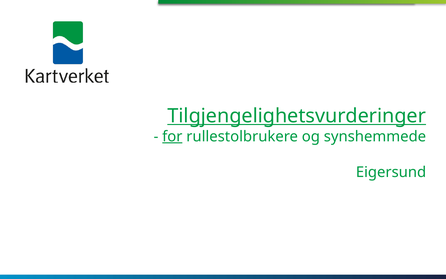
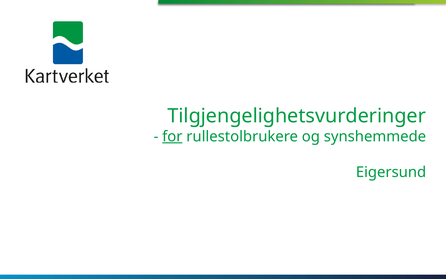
Tilgjengelighetsvurderinger underline: present -> none
